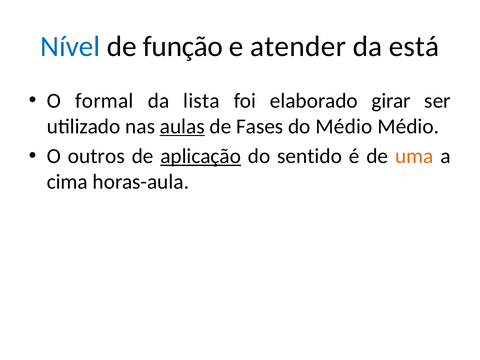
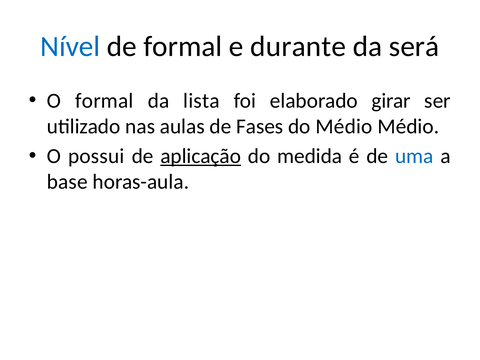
de função: função -> formal
atender: atender -> durante
está: está -> será
aulas underline: present -> none
outros: outros -> possui
sentido: sentido -> medida
uma colour: orange -> blue
cima: cima -> base
